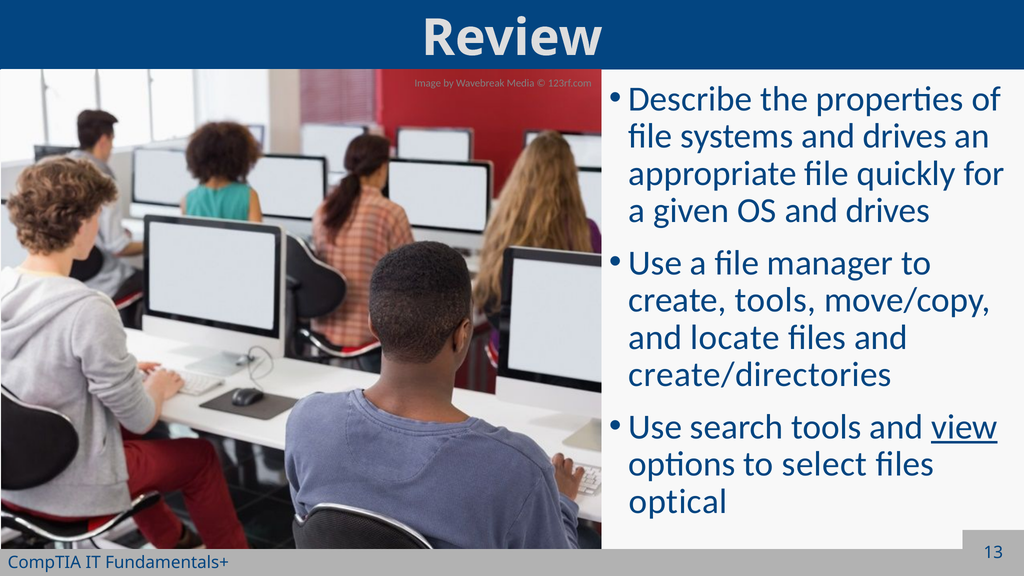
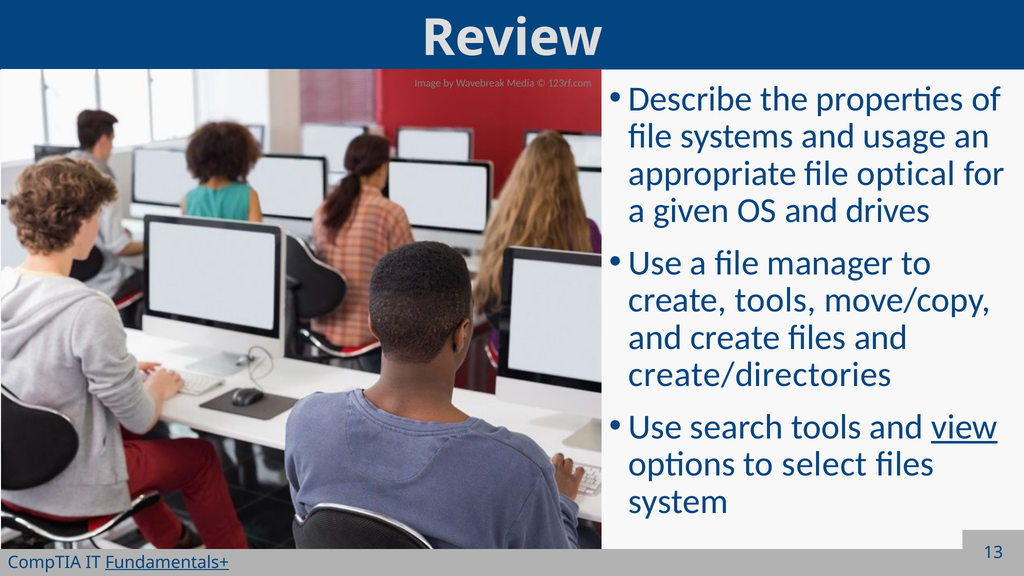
systems and drives: drives -> usage
quickly: quickly -> optical
and locate: locate -> create
optical: optical -> system
Fundamentals+ underline: none -> present
